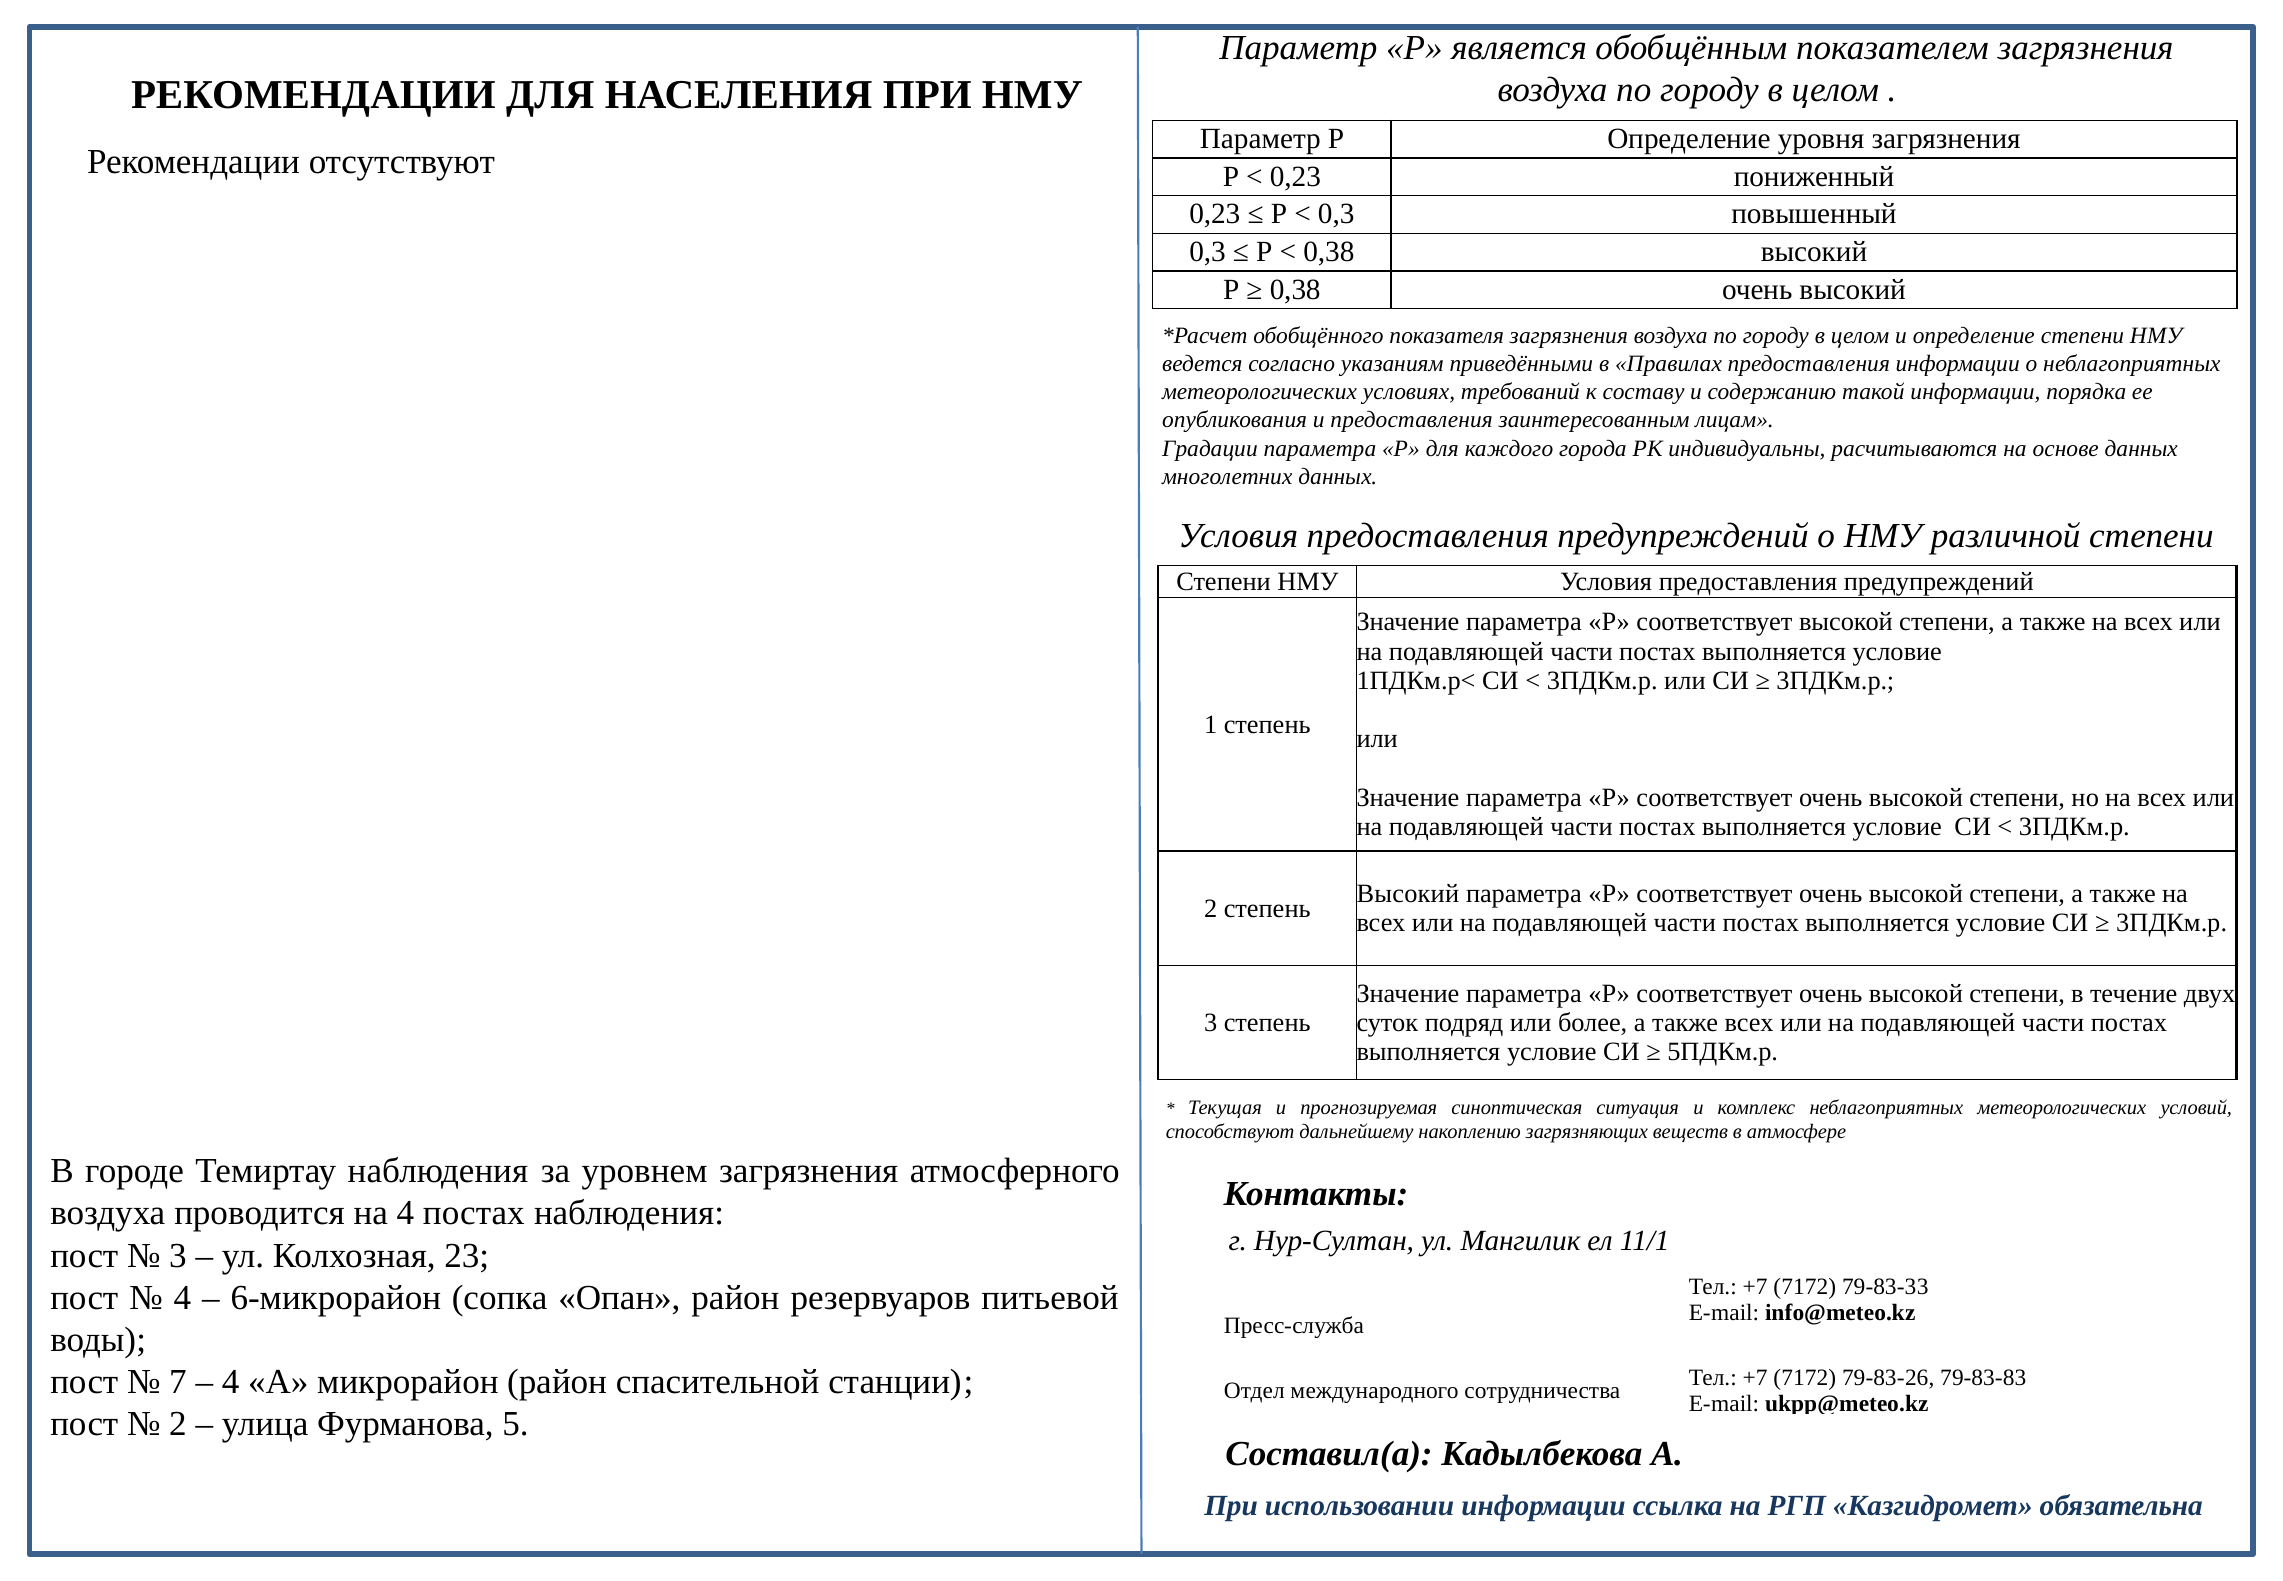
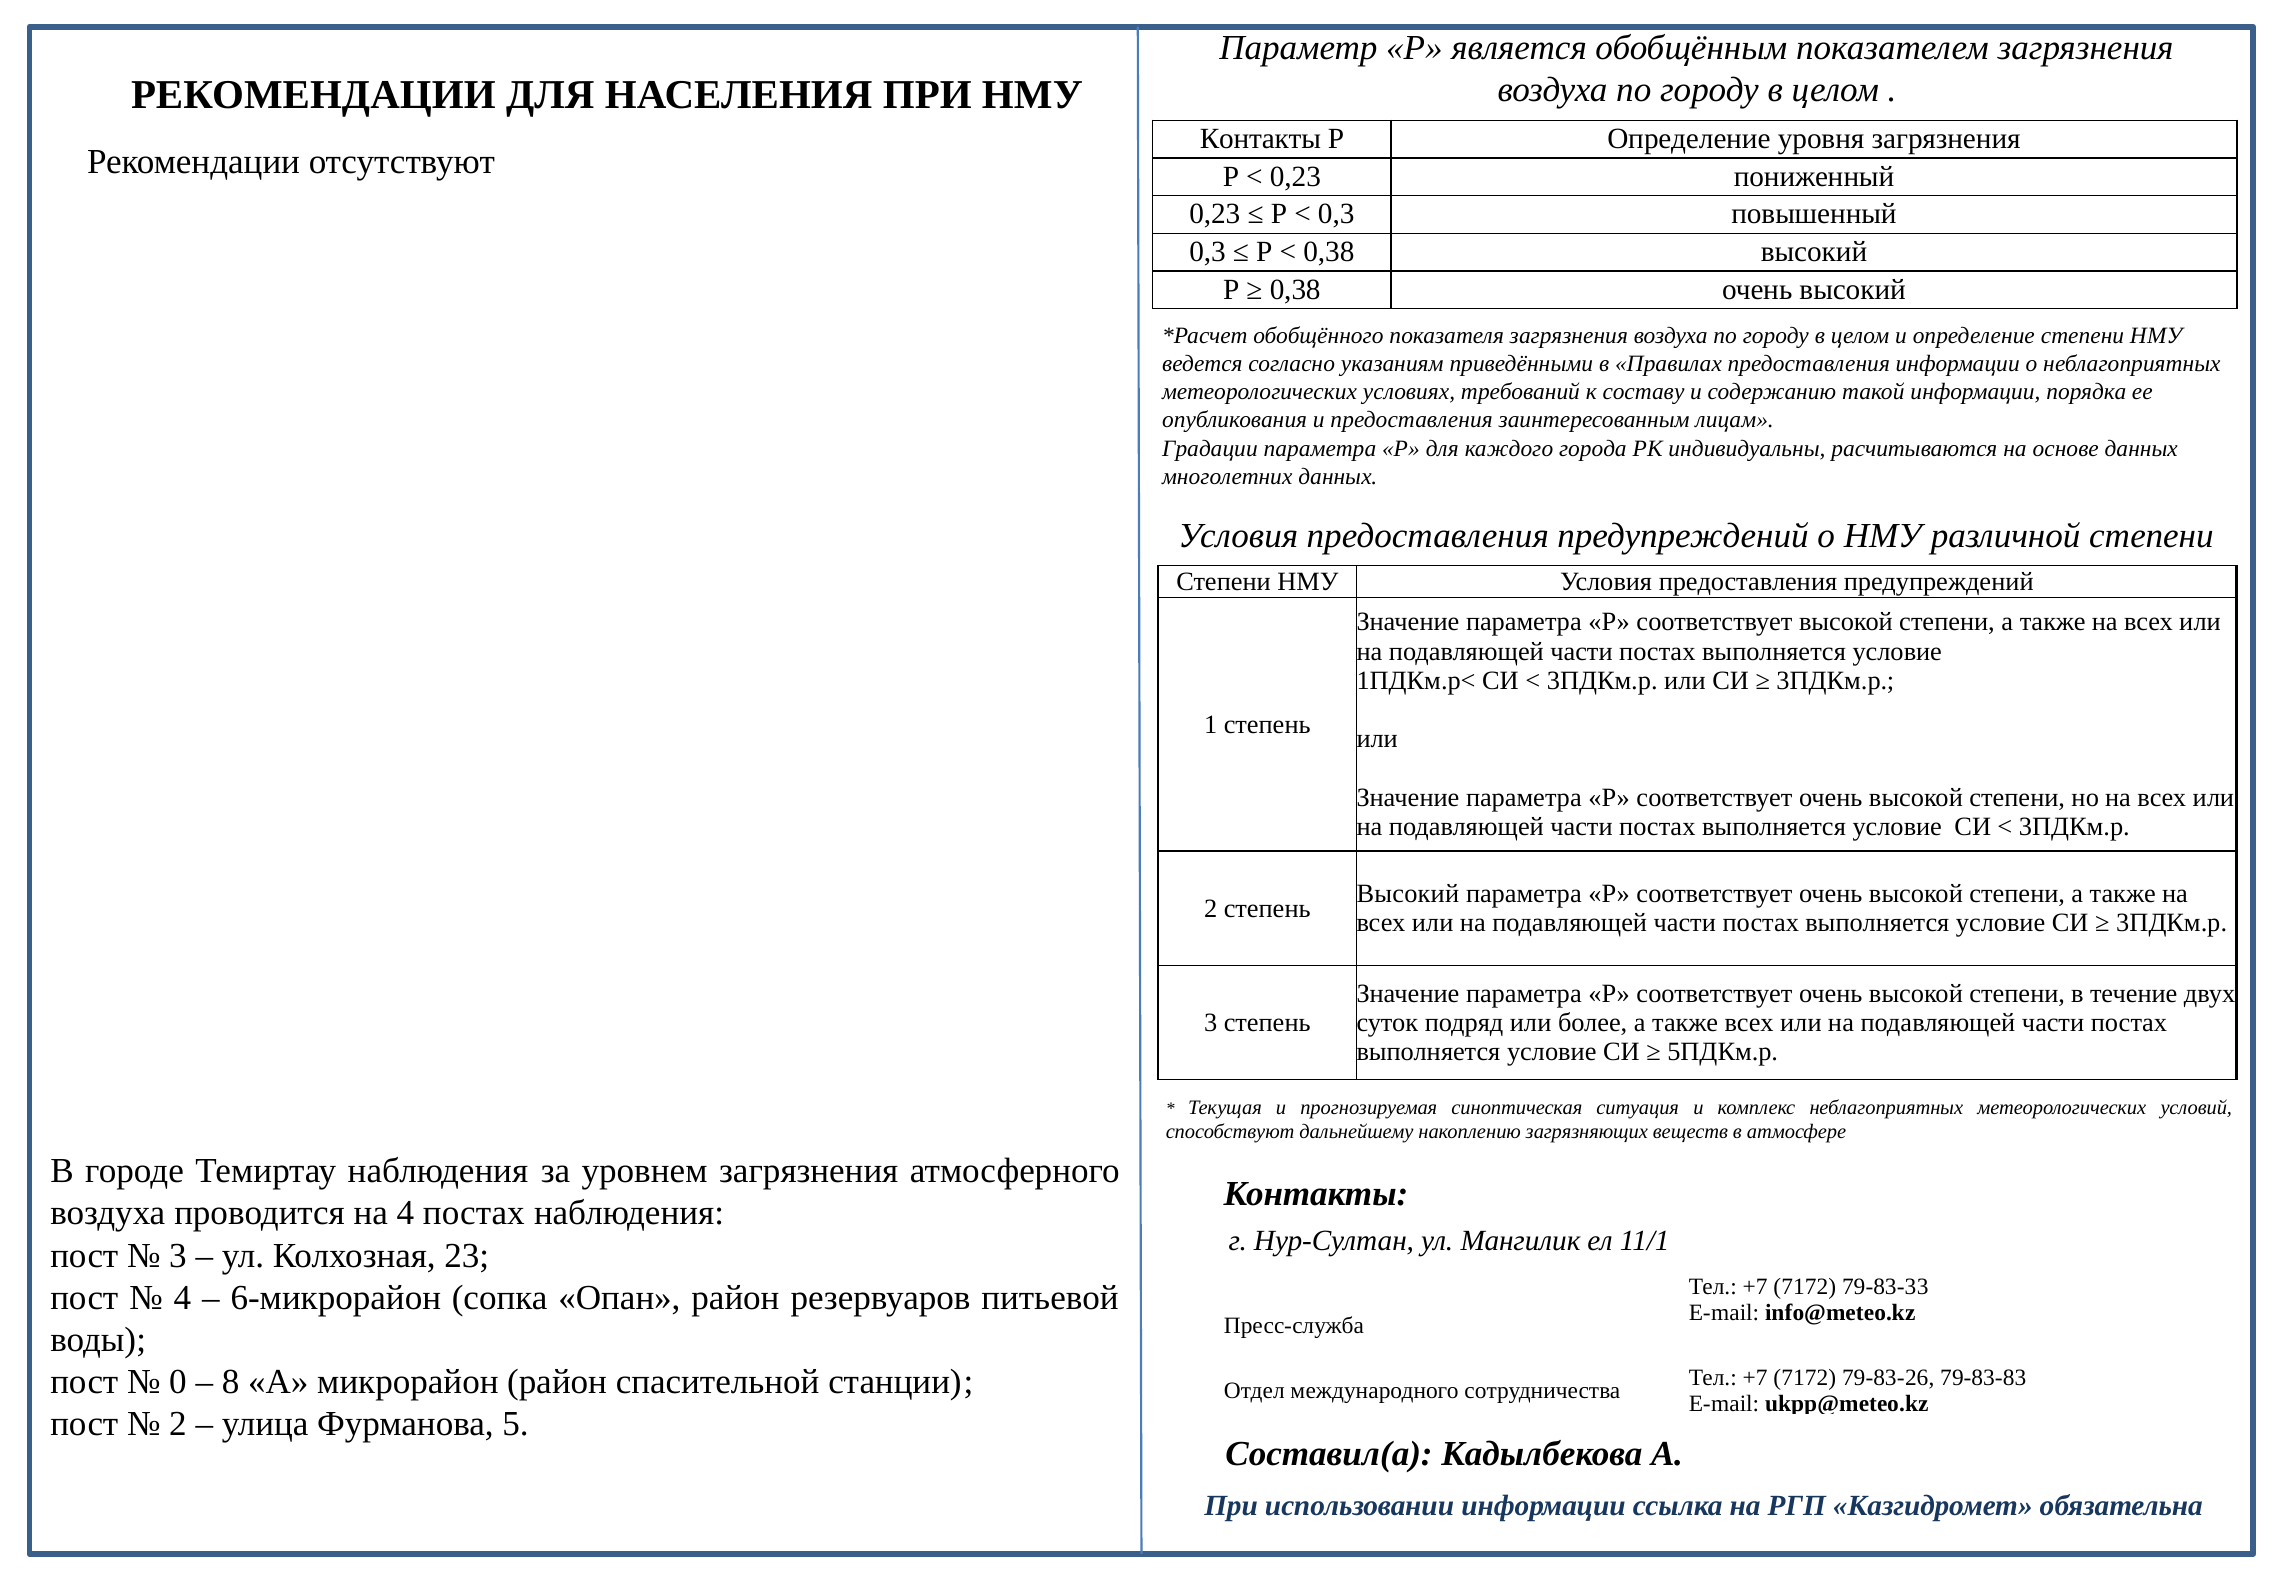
Параметр at (1260, 139): Параметр -> Контакты
7: 7 -> 0
4 at (231, 1382): 4 -> 8
